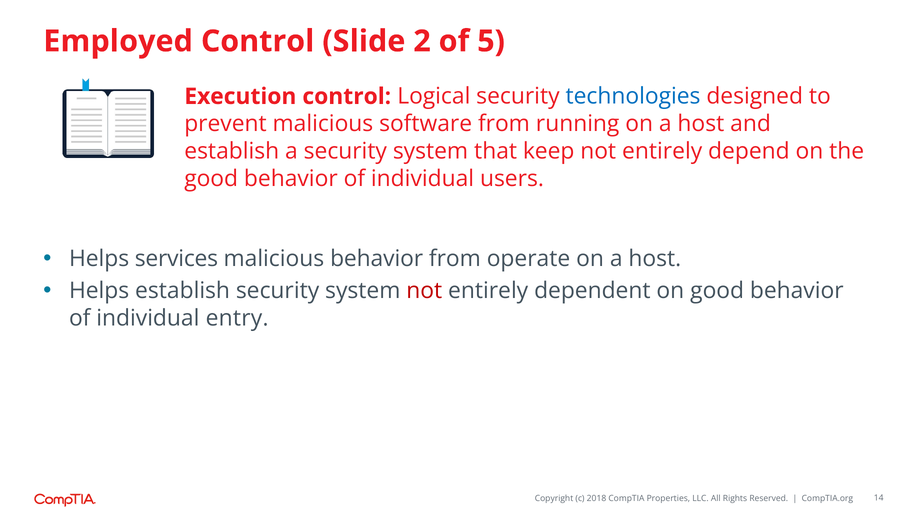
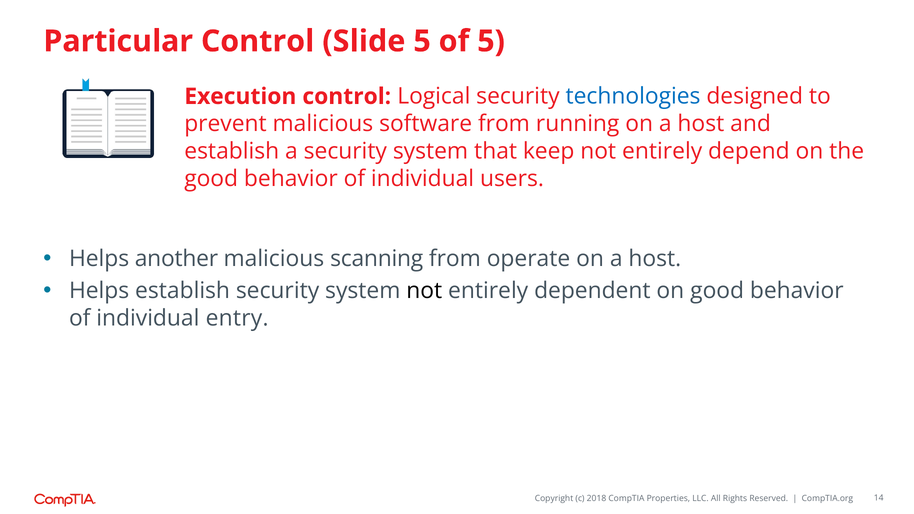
Employed: Employed -> Particular
Slide 2: 2 -> 5
services: services -> another
malicious behavior: behavior -> scanning
not at (424, 291) colour: red -> black
